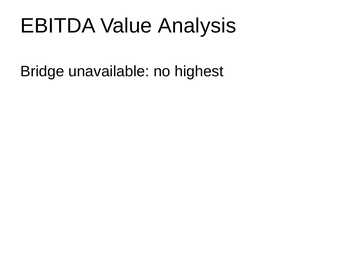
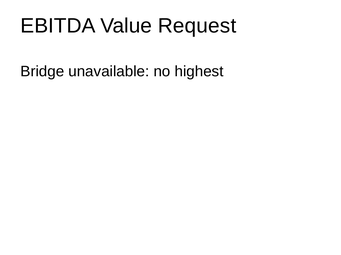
Analysis: Analysis -> Request
